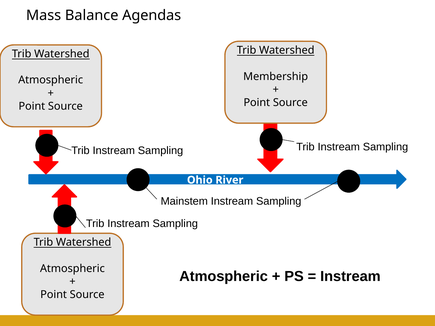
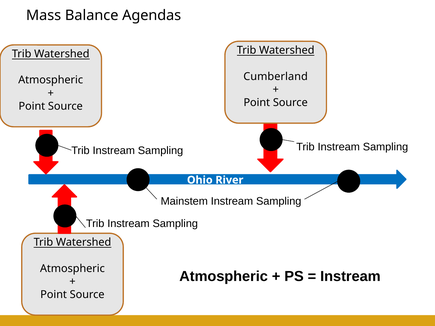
Membership: Membership -> Cumberland
